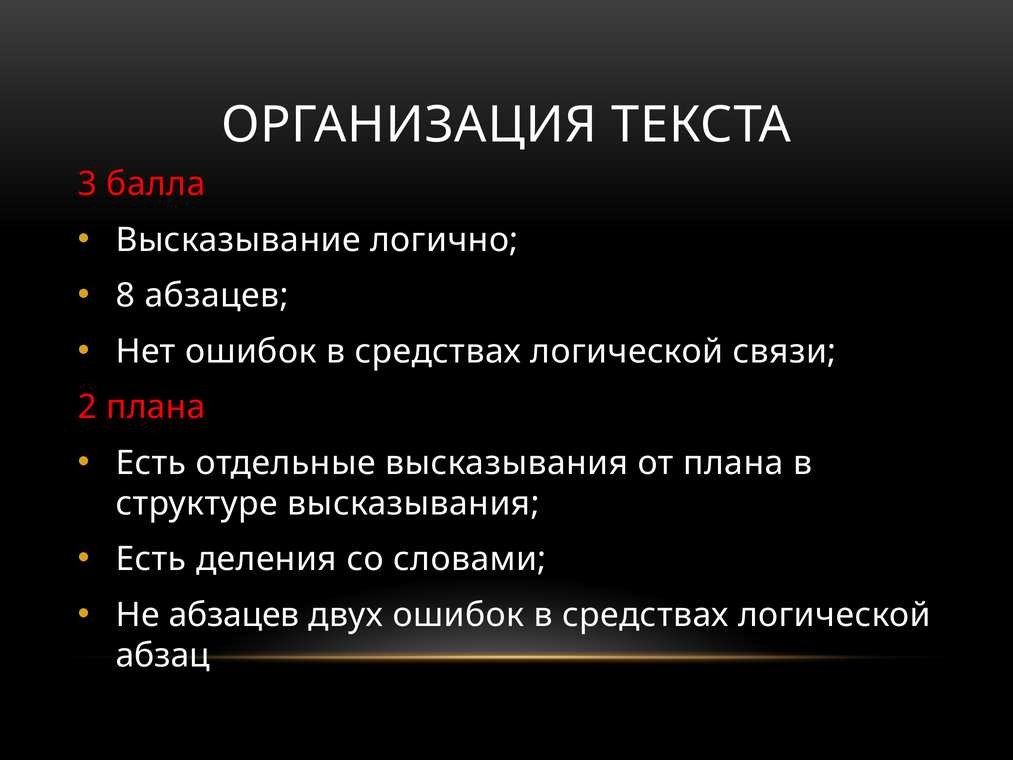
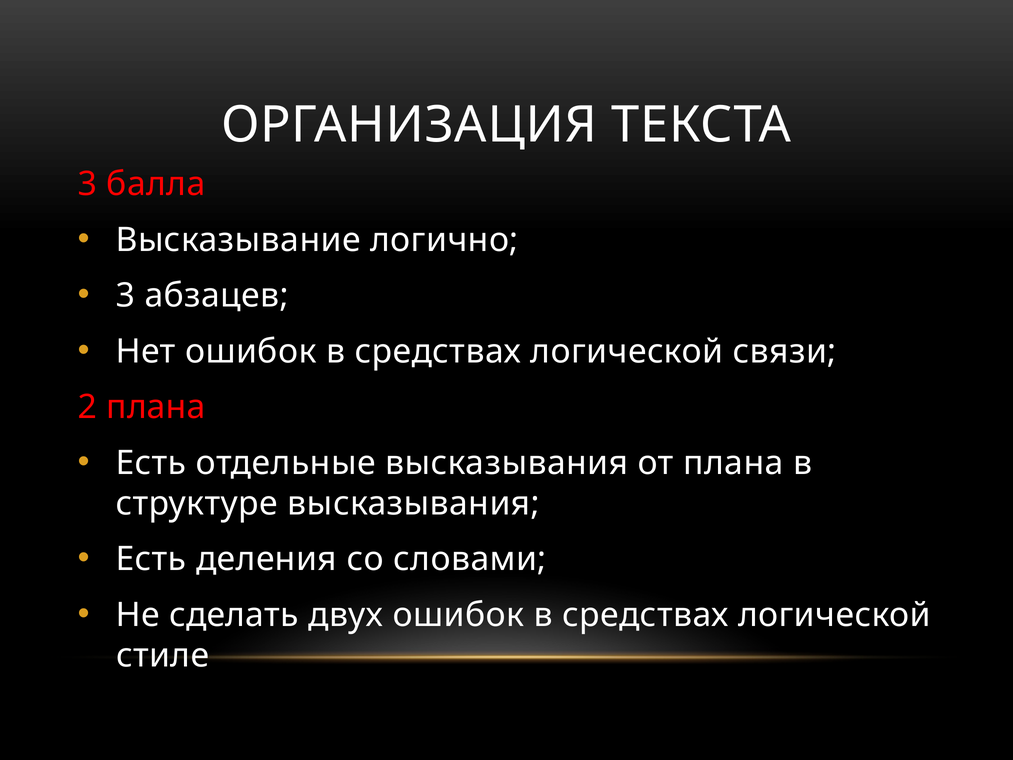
8 at (125, 296): 8 -> 3
Не абзацев: абзацев -> сделать
абзац: абзац -> стиле
